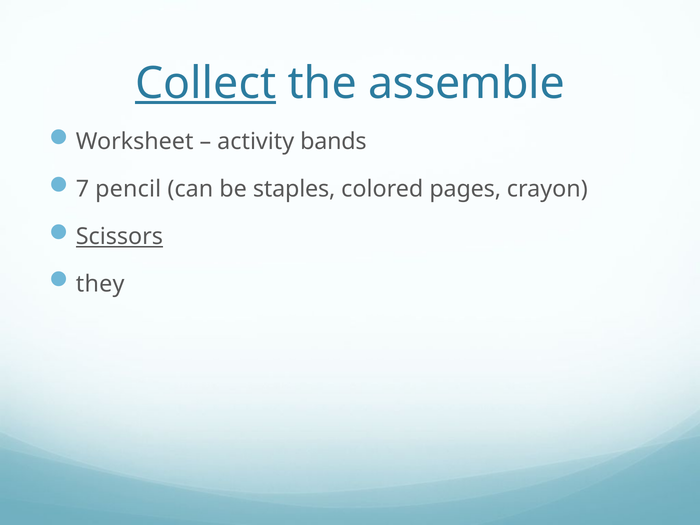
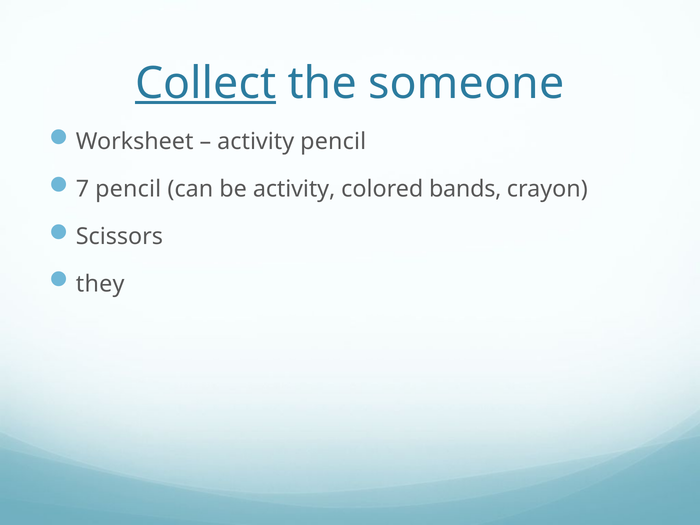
assemble: assemble -> someone
activity bands: bands -> pencil
be staples: staples -> activity
pages: pages -> bands
Scissors underline: present -> none
